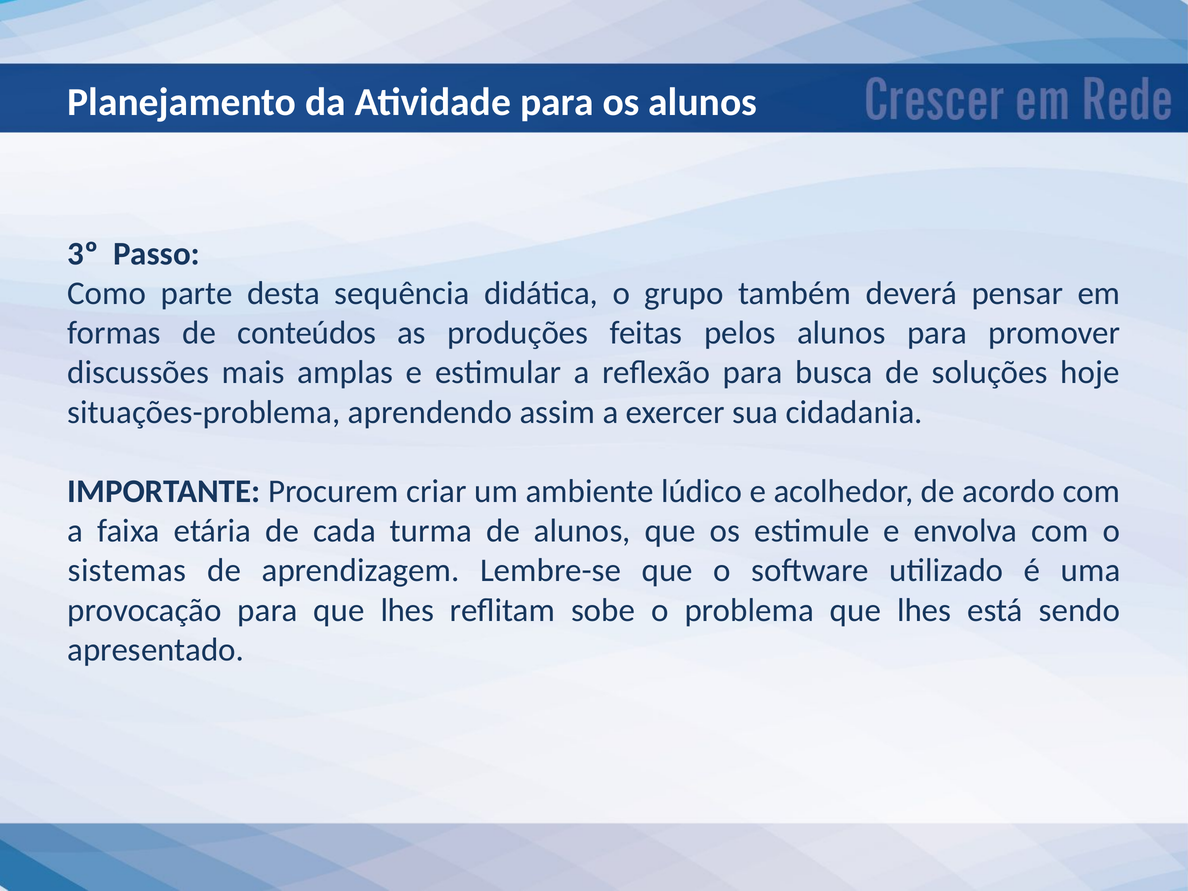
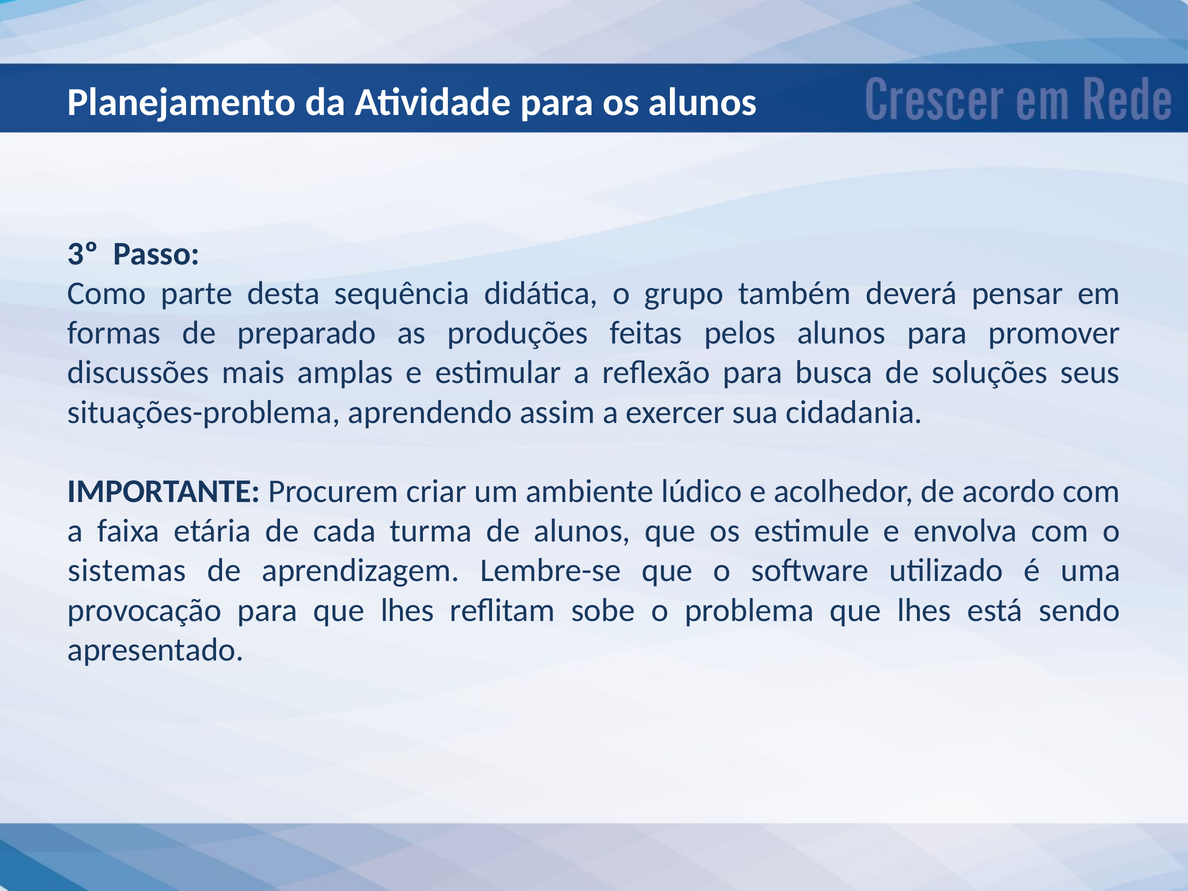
conteúdos: conteúdos -> preparado
hoje: hoje -> seus
